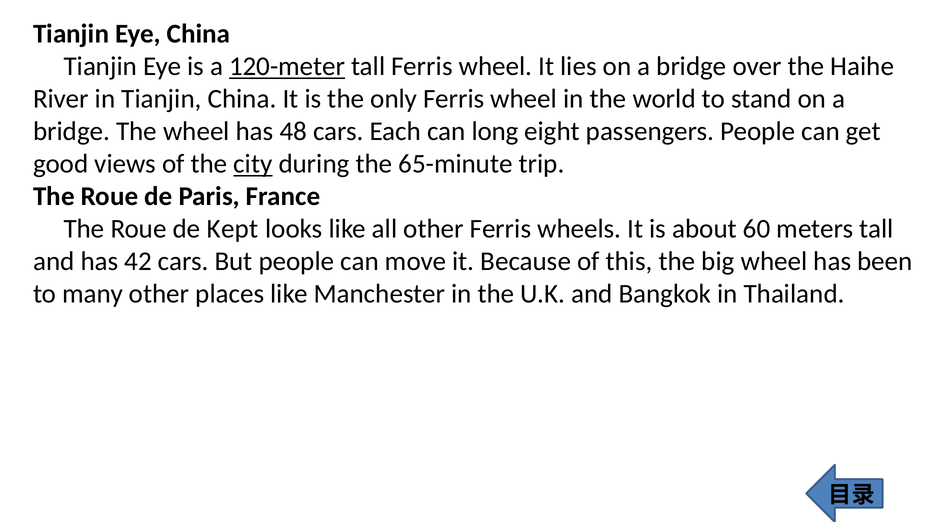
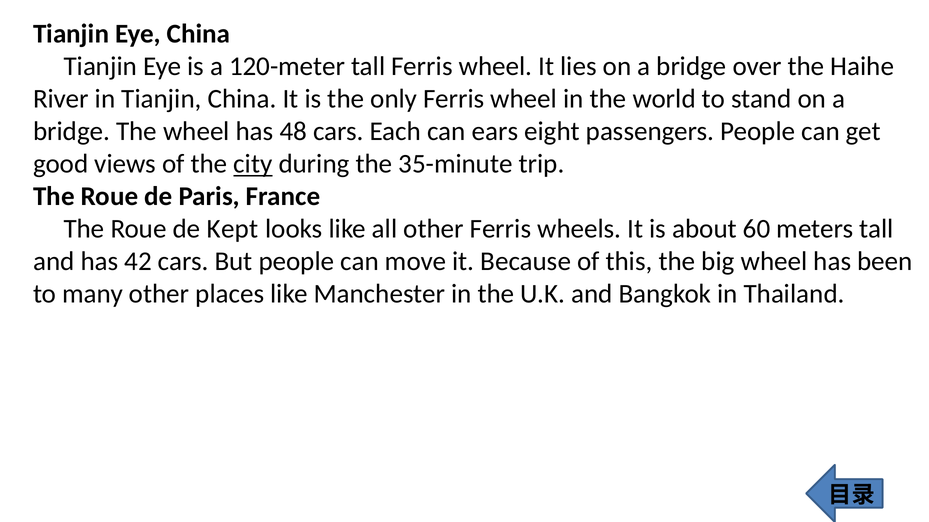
120-meter underline: present -> none
long: long -> ears
65-minute: 65-minute -> 35-minute
